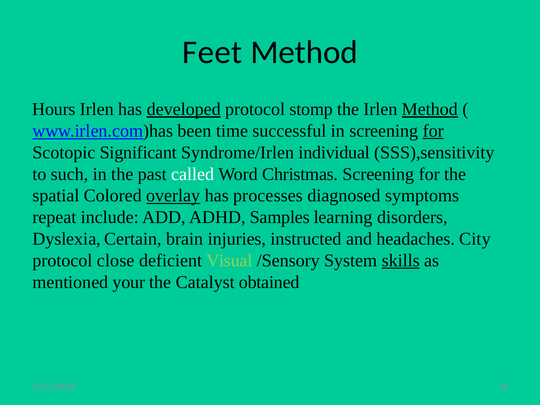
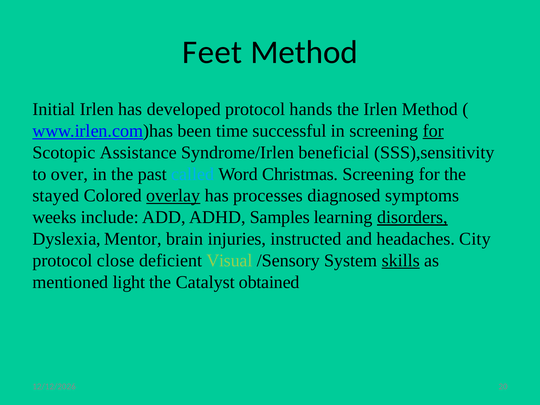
Hours: Hours -> Initial
developed underline: present -> none
stomp: stomp -> hands
Method at (430, 109) underline: present -> none
Significant: Significant -> Assistance
individual: individual -> beneficial
such: such -> over
called colour: white -> light blue
spatial: spatial -> stayed
repeat: repeat -> weeks
disorders underline: none -> present
Certain: Certain -> Mentor
your: your -> light
